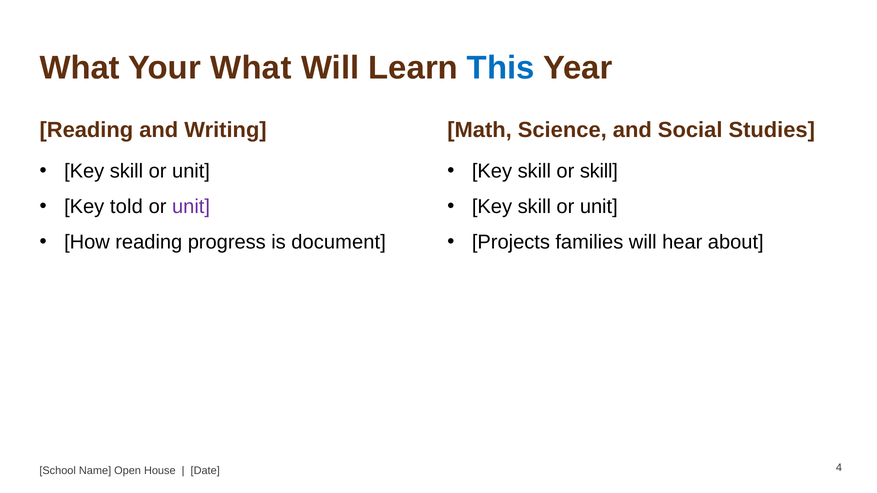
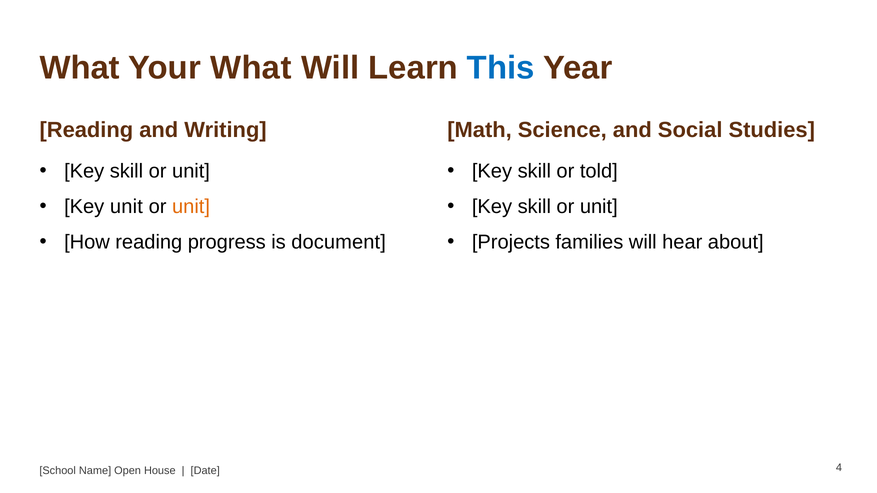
or skill: skill -> told
Key told: told -> unit
unit at (191, 207) colour: purple -> orange
